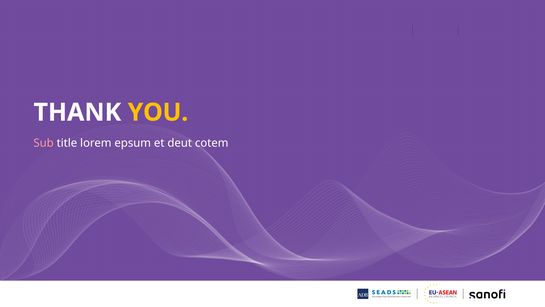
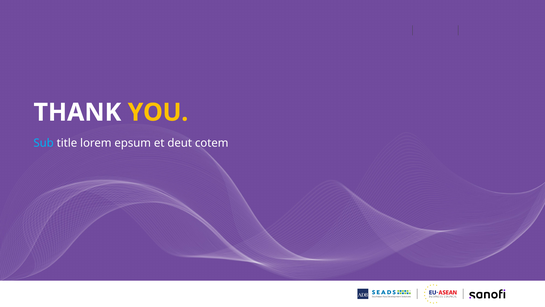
Sub colour: pink -> light blue
